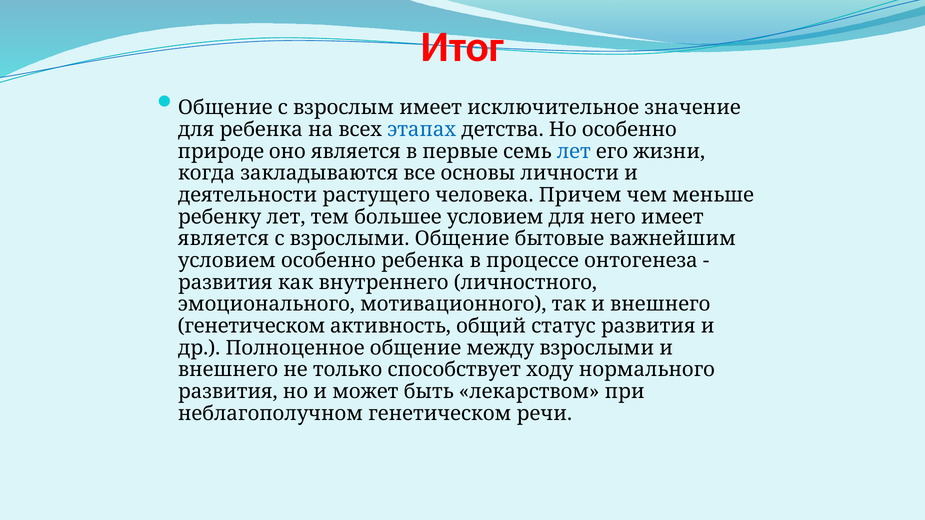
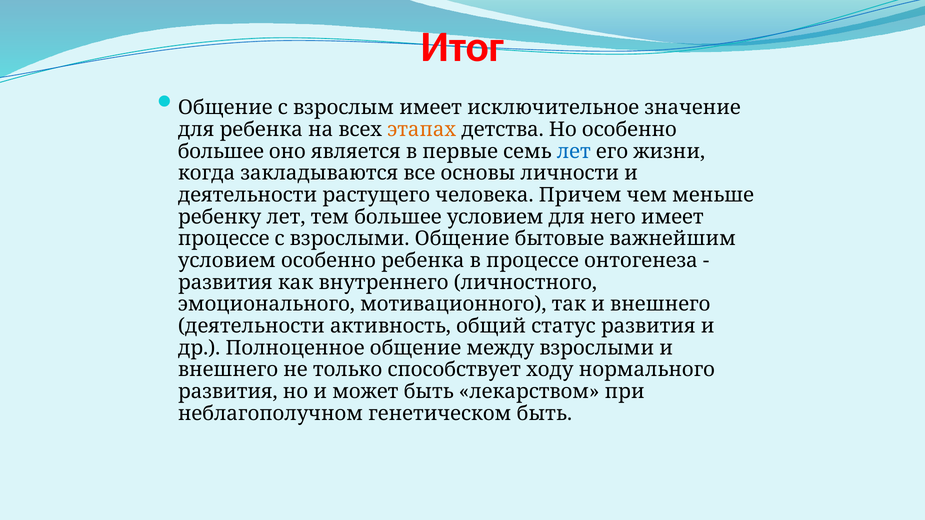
этапах colour: blue -> orange
природе at (221, 151): природе -> большее
является at (224, 239): является -> процессе
генетическом at (251, 326): генетическом -> деятельности
генетическом речи: речи -> быть
